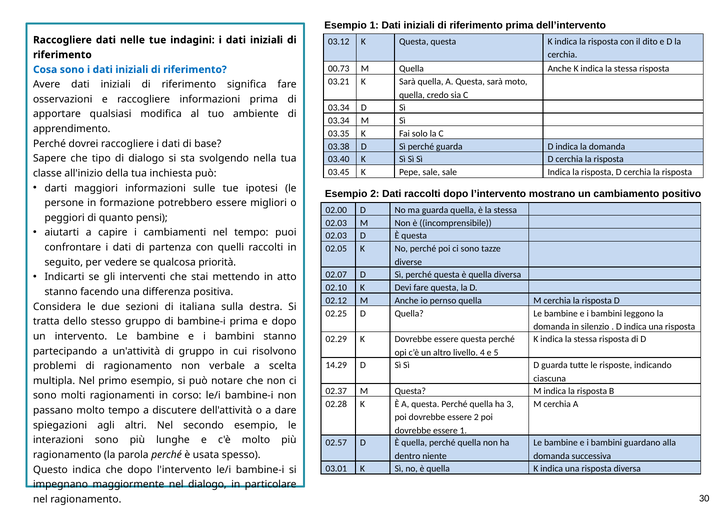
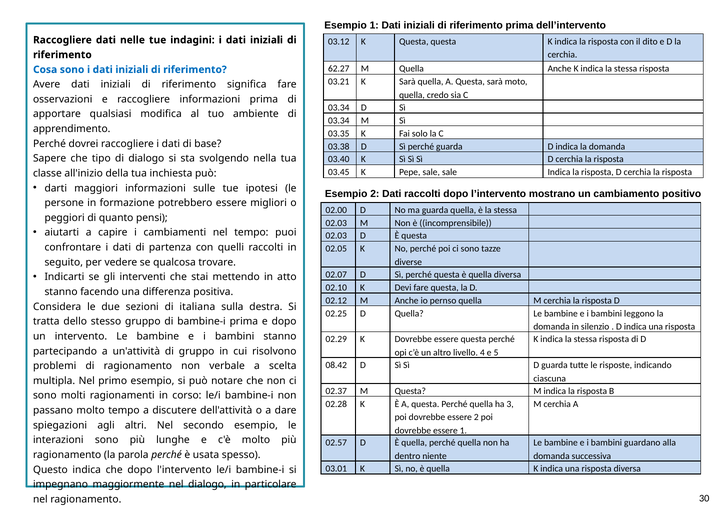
00.73: 00.73 -> 62.27
priorità: priorità -> trovare
14.29: 14.29 -> 08.42
